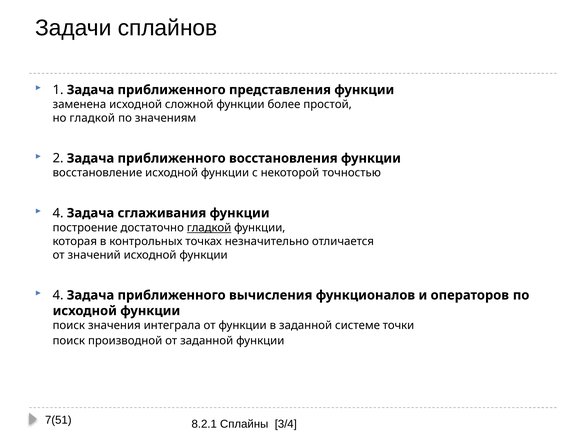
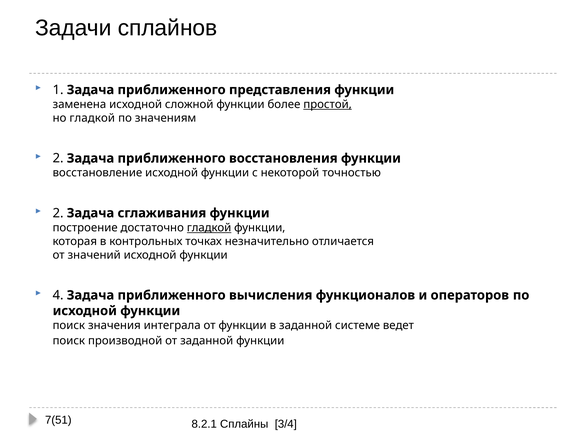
простой underline: none -> present
4 at (58, 213): 4 -> 2
точки: точки -> ведет
